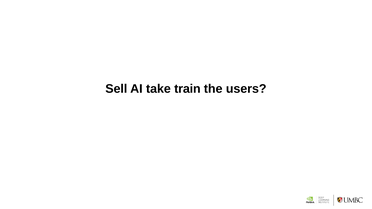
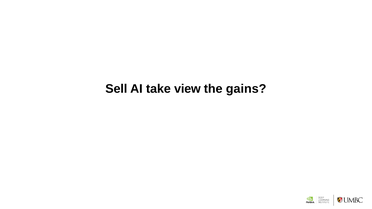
train: train -> view
users: users -> gains
